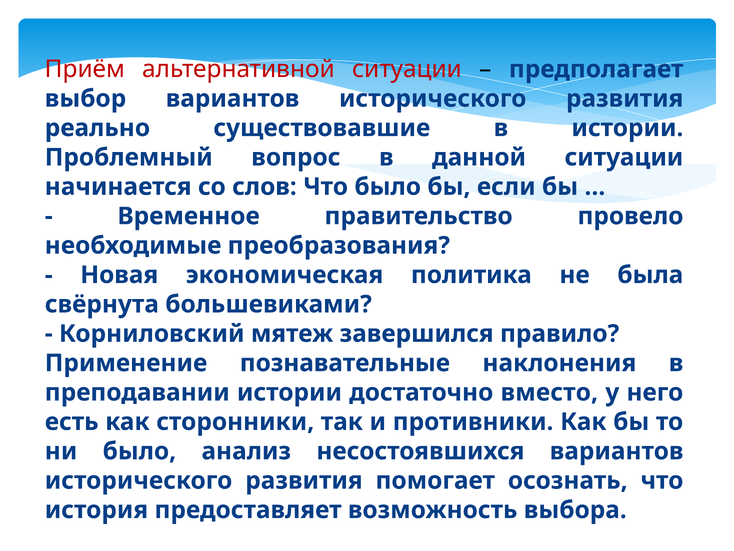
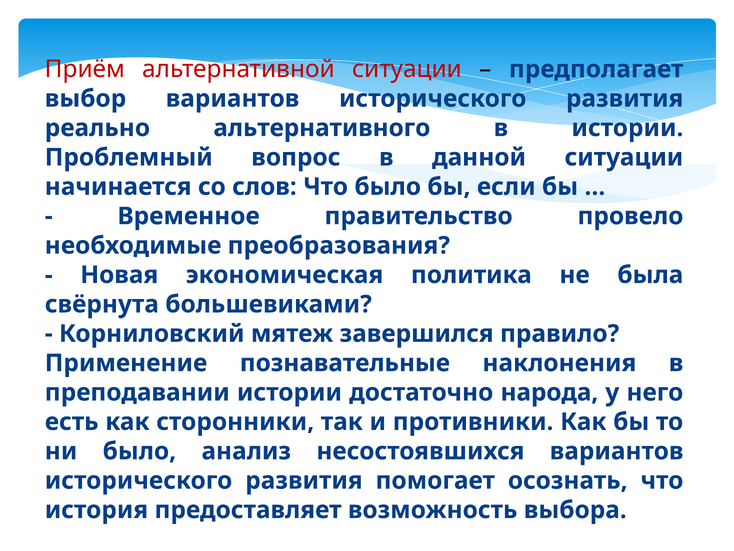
существовавшие: существовавшие -> альтернативного
вместо: вместо -> народа
